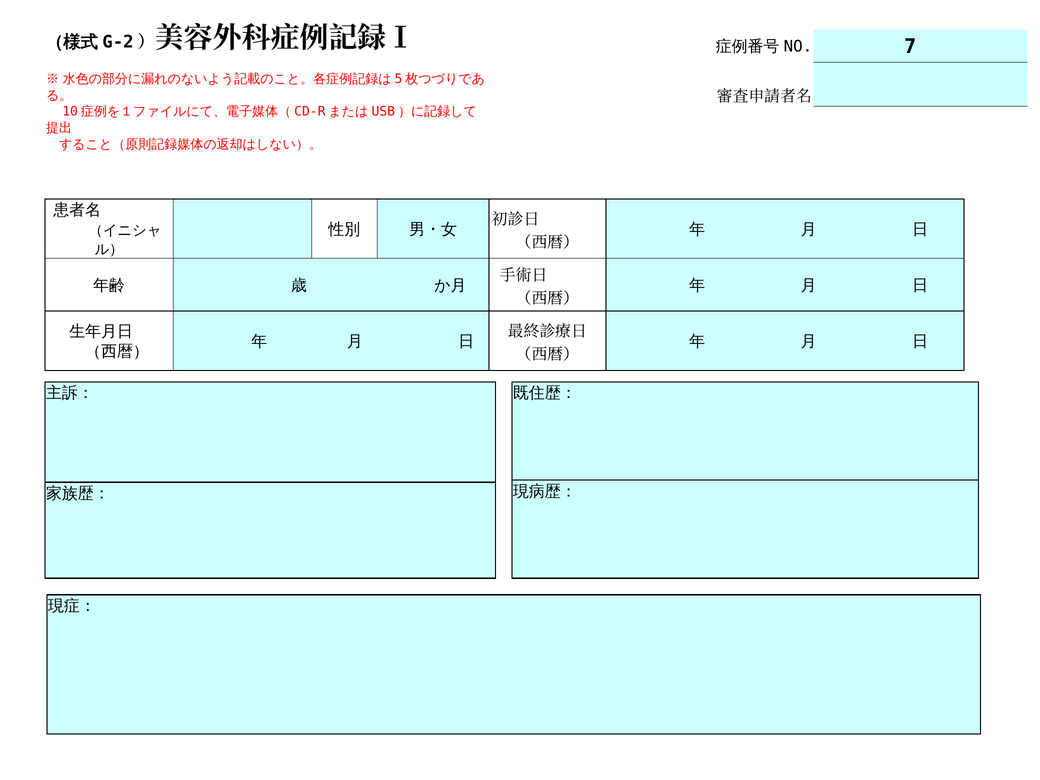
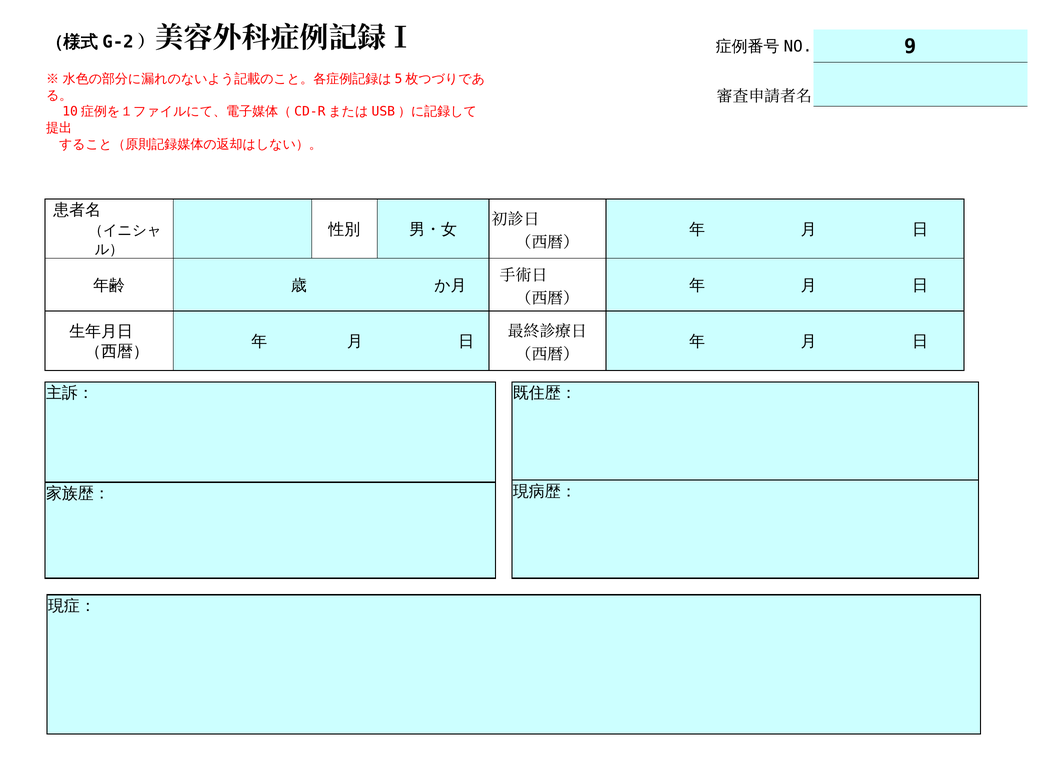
7: 7 -> 9
